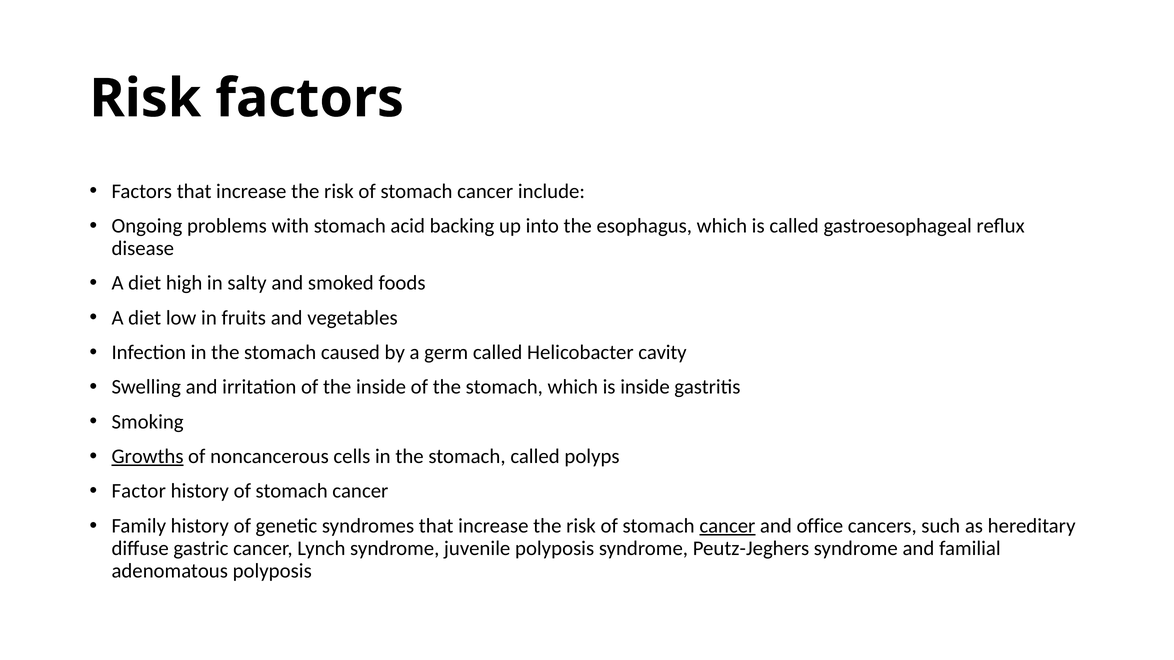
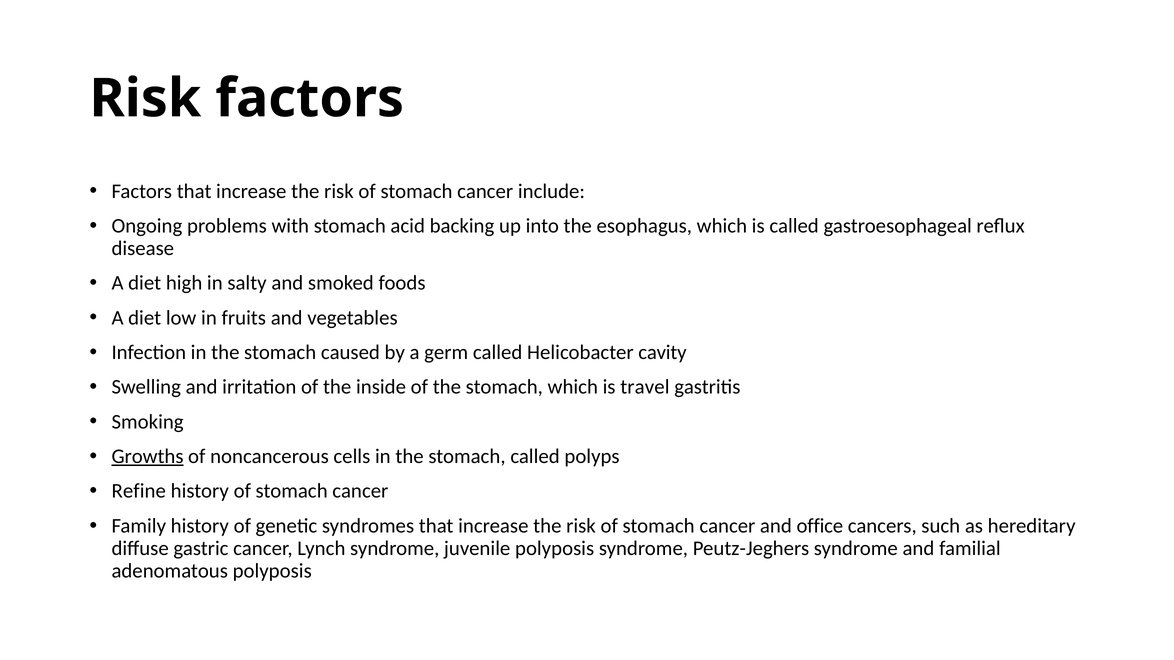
is inside: inside -> travel
Factor: Factor -> Refine
cancer at (727, 526) underline: present -> none
